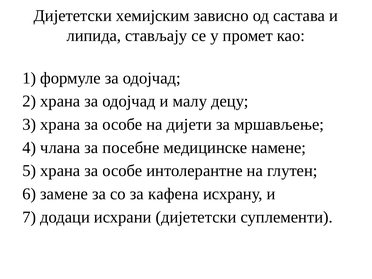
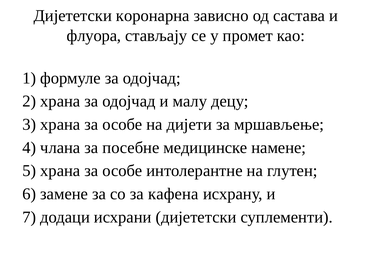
хемијским: хемијским -> коронарна
липида: липида -> флуора
